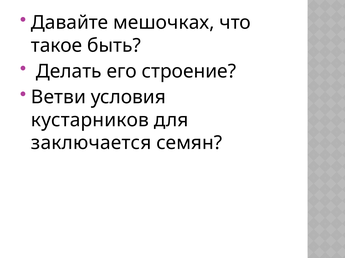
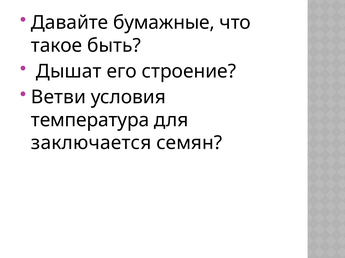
мешочках: мешочках -> бумажные
Делать: Делать -> Дышат
кустарников: кустарников -> температура
